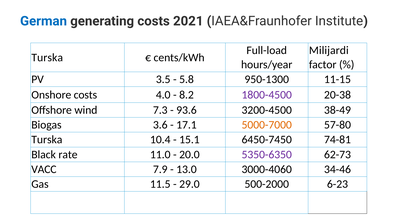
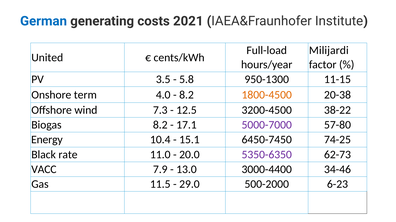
Turska at (47, 58): Turska -> United
Onshore costs: costs -> term
1800-4500 colour: purple -> orange
93.6: 93.6 -> 12.5
38-49: 38-49 -> 38-22
Biogas 3.6: 3.6 -> 8.2
5000-7000 colour: orange -> purple
Turska at (47, 140): Turska -> Energy
74-81: 74-81 -> 74-25
3000-4060: 3000-4060 -> 3000-4400
